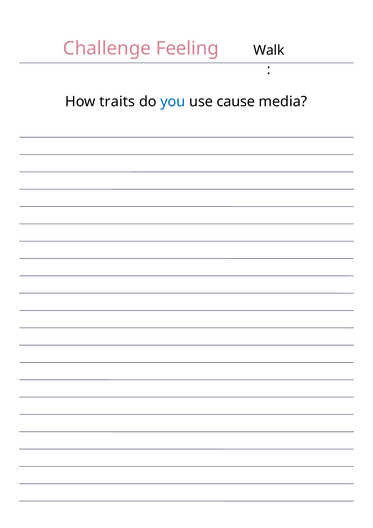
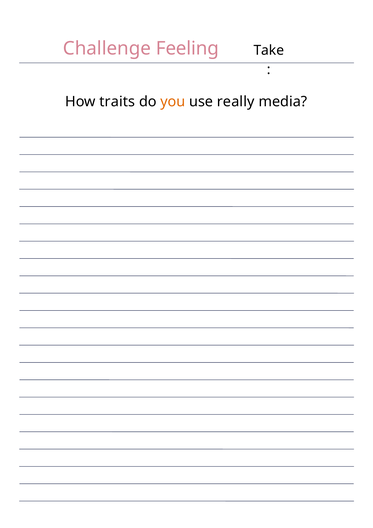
Walk: Walk -> Take
you colour: blue -> orange
cause: cause -> really
